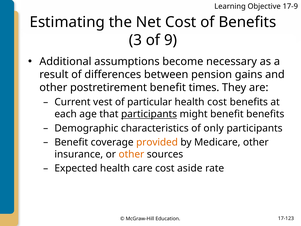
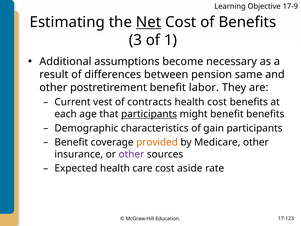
Net underline: none -> present
9: 9 -> 1
gains: gains -> same
times: times -> labor
particular: particular -> contracts
only: only -> gain
other at (131, 154) colour: orange -> purple
